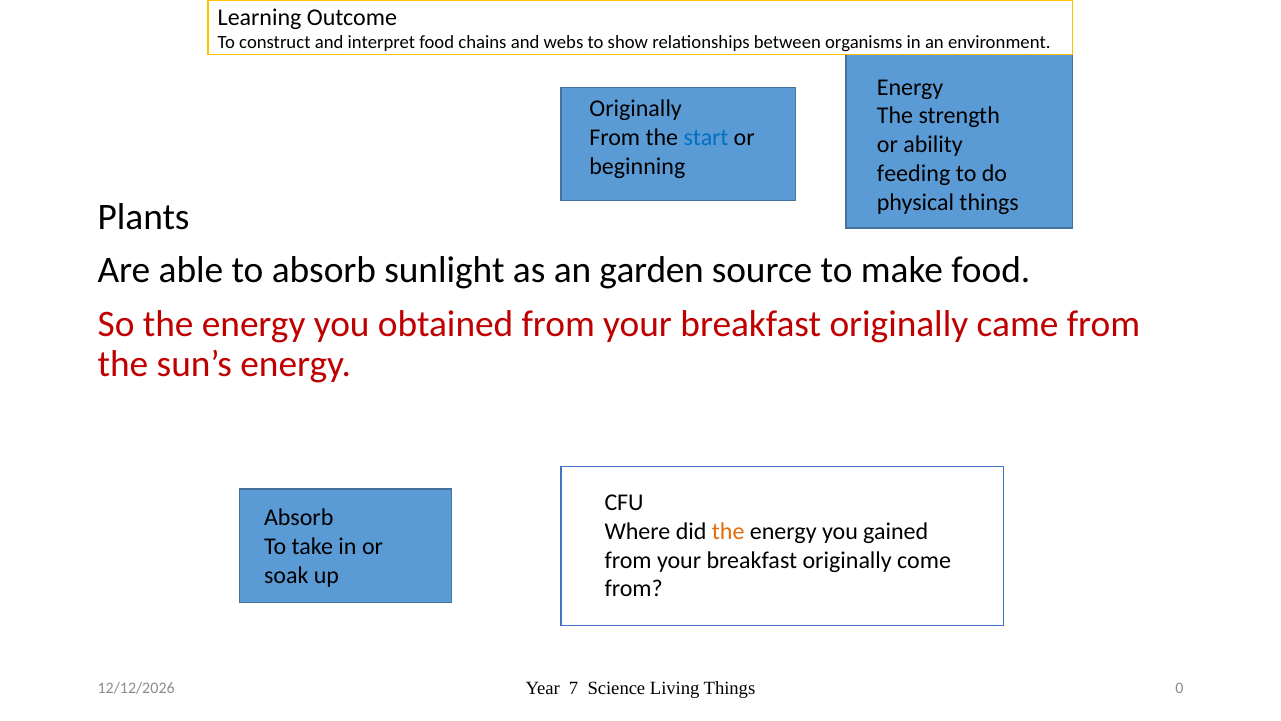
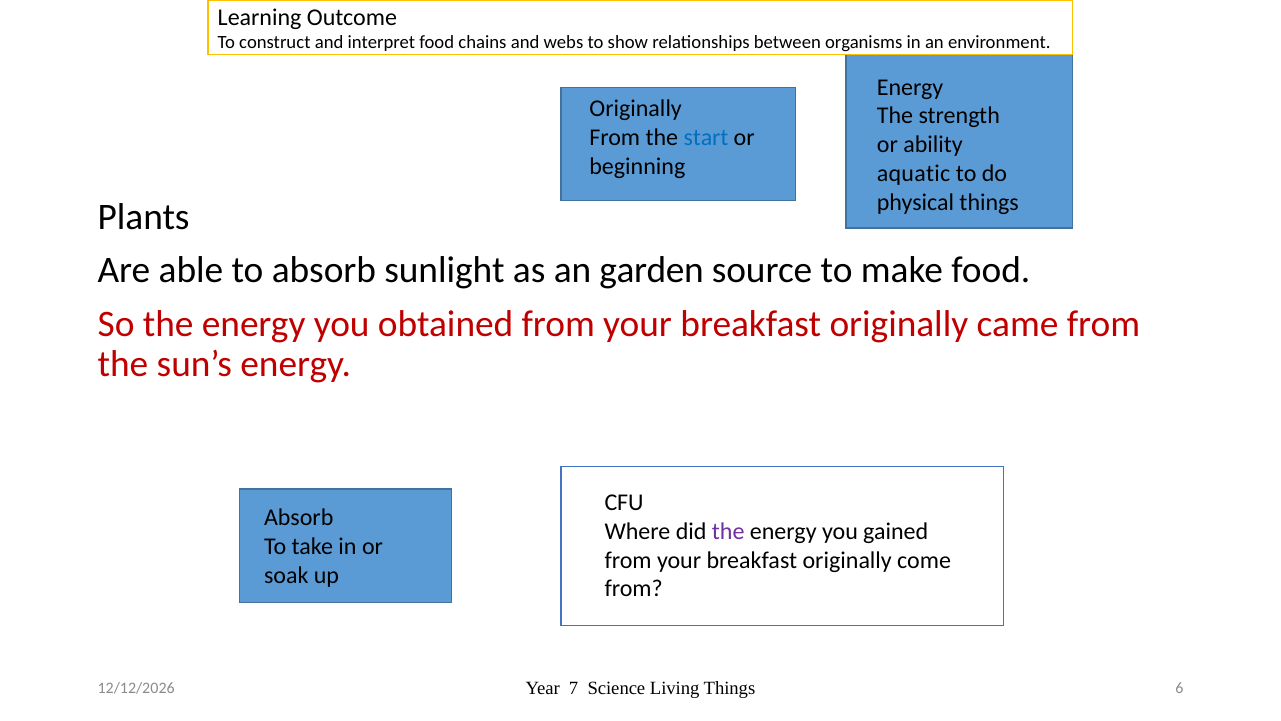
feeding: feeding -> aquatic
the at (728, 531) colour: orange -> purple
0: 0 -> 6
